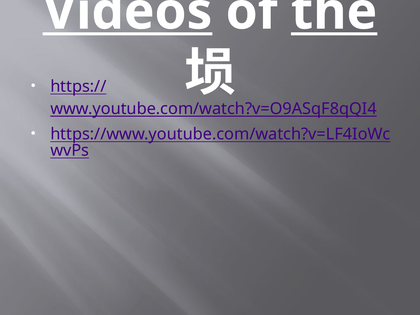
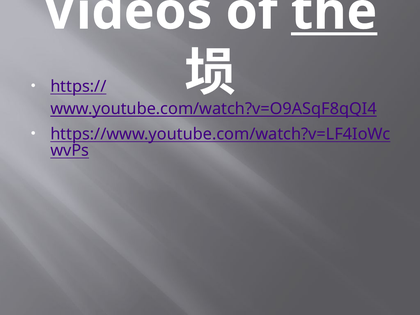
Videos underline: present -> none
